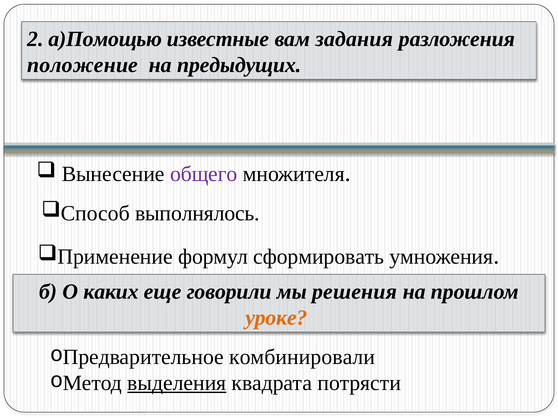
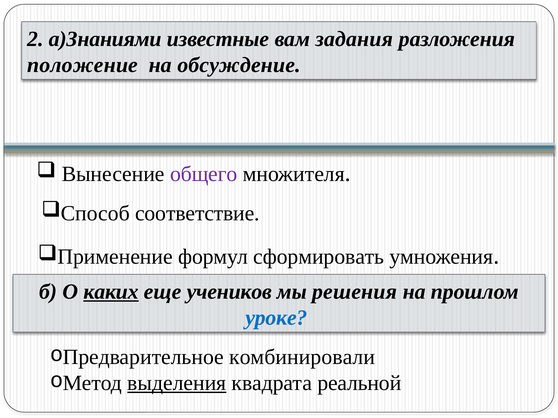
а)Помощью: а)Помощью -> а)Знаниями
предыдущих: предыдущих -> обсуждение
выполнялось: выполнялось -> соответствие
каких underline: none -> present
говорили: говорили -> учеников
уроке colour: orange -> blue
потрясти: потрясти -> реальной
